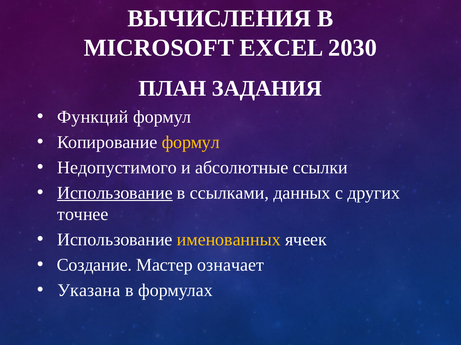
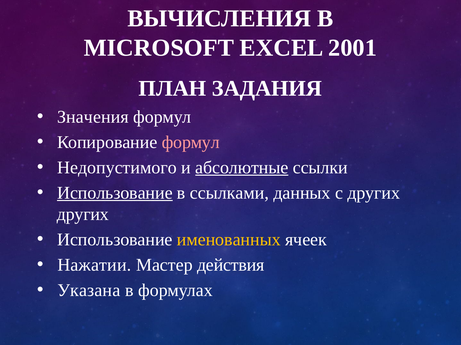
2030: 2030 -> 2001
Функций: Функций -> Значения
формул at (191, 142) colour: yellow -> pink
абсолютные underline: none -> present
точнее at (83, 215): точнее -> других
Создание: Создание -> Нажатии
означает: означает -> действия
